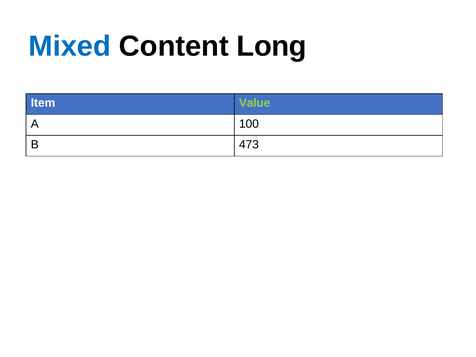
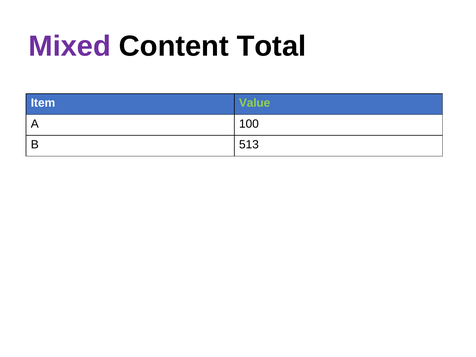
Mixed colour: blue -> purple
Long: Long -> Total
473: 473 -> 513
